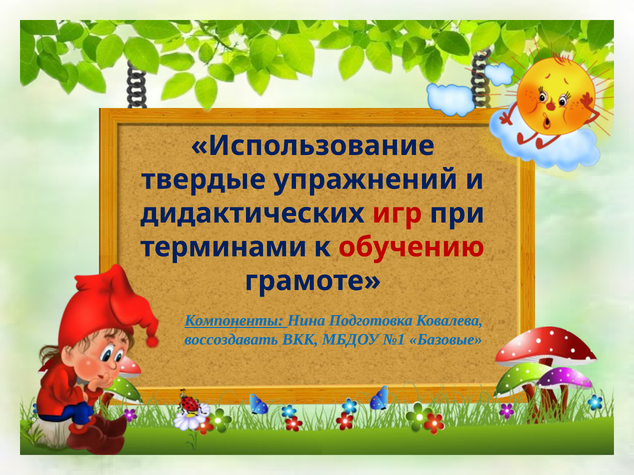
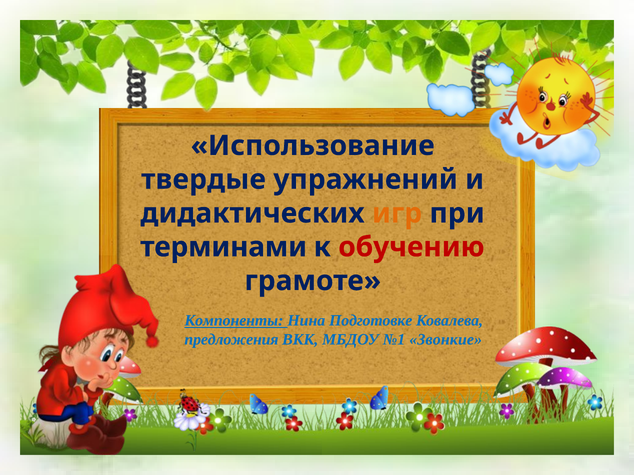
игр colour: red -> orange
Подготовка: Подготовка -> Подготовке
воссоздавать: воссоздавать -> предложения
Базовые: Базовые -> Звонкие
